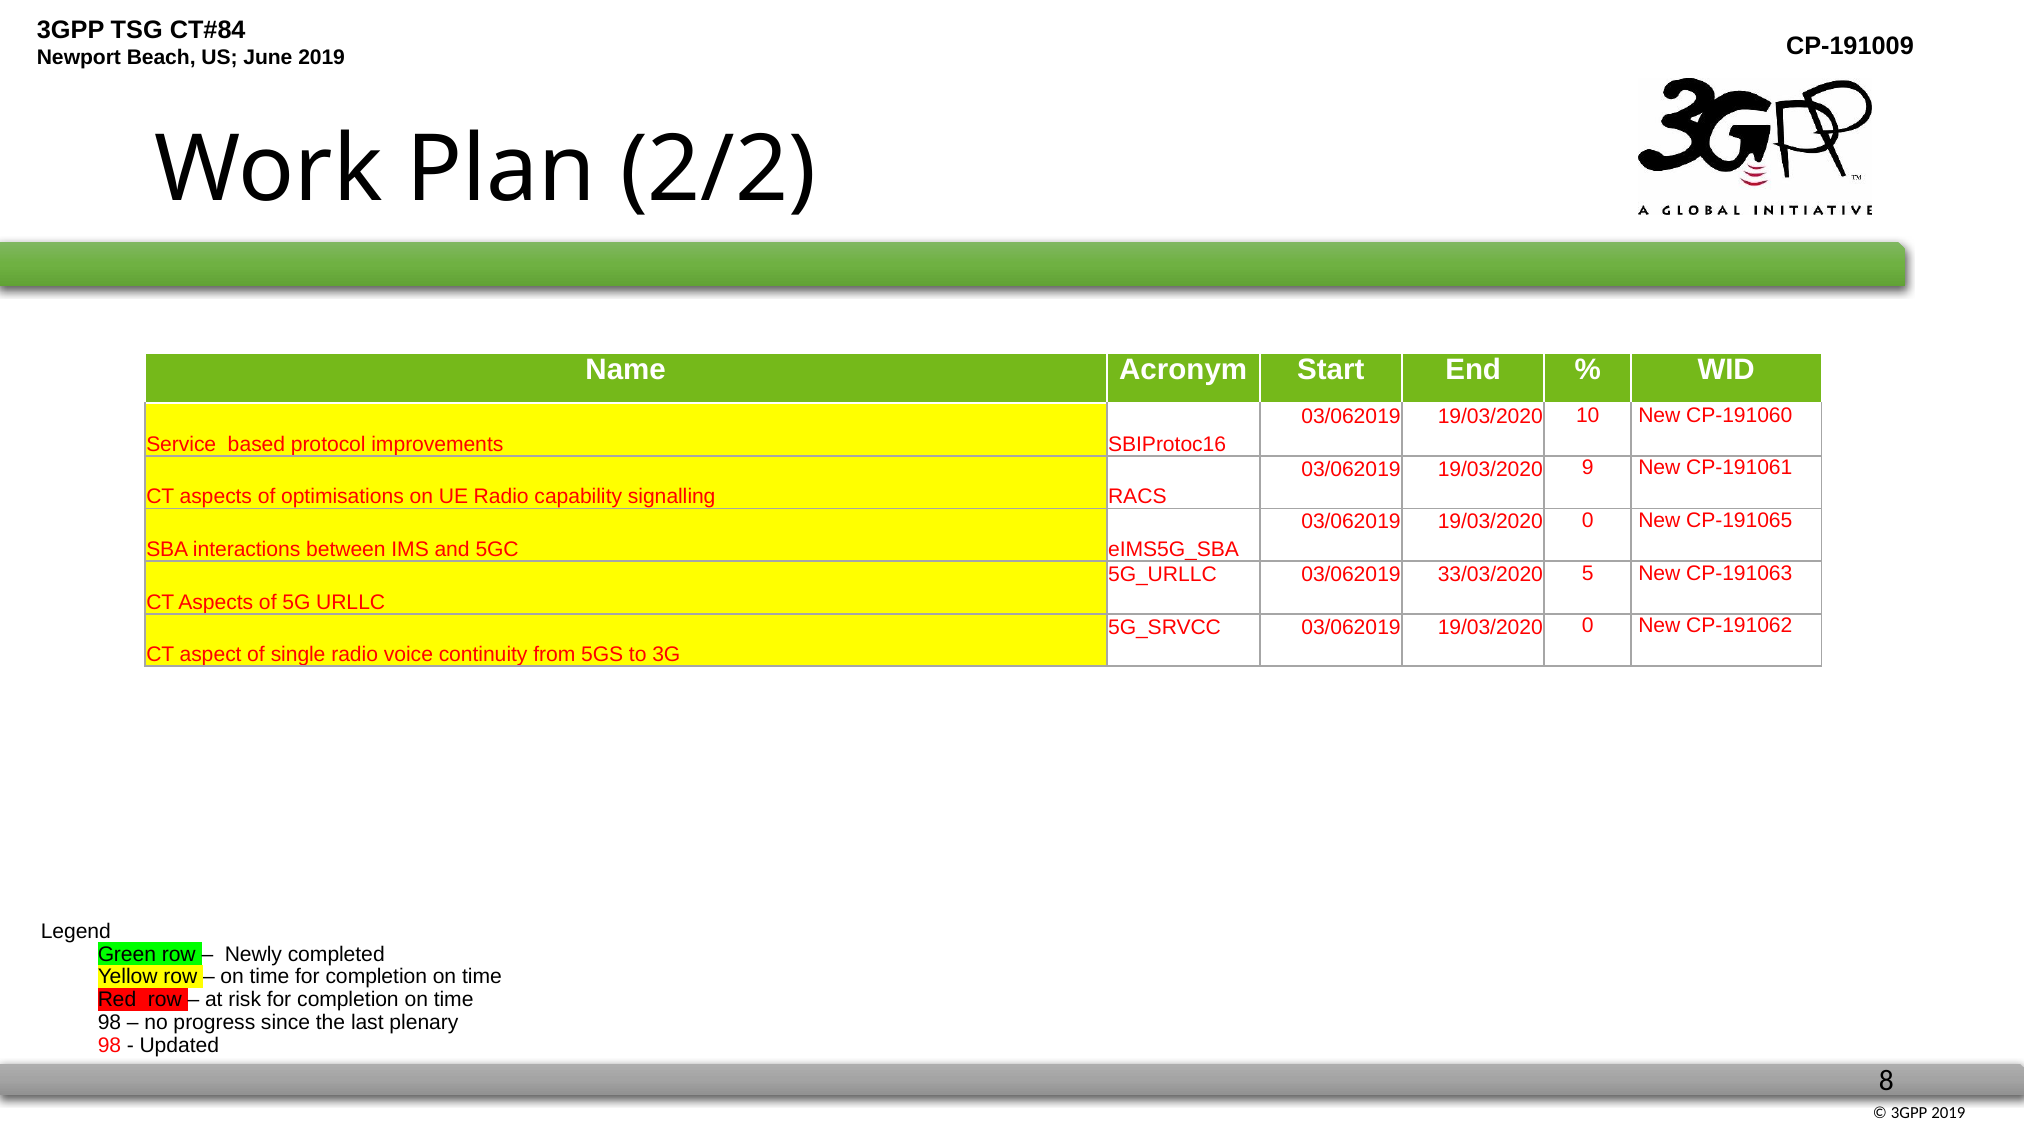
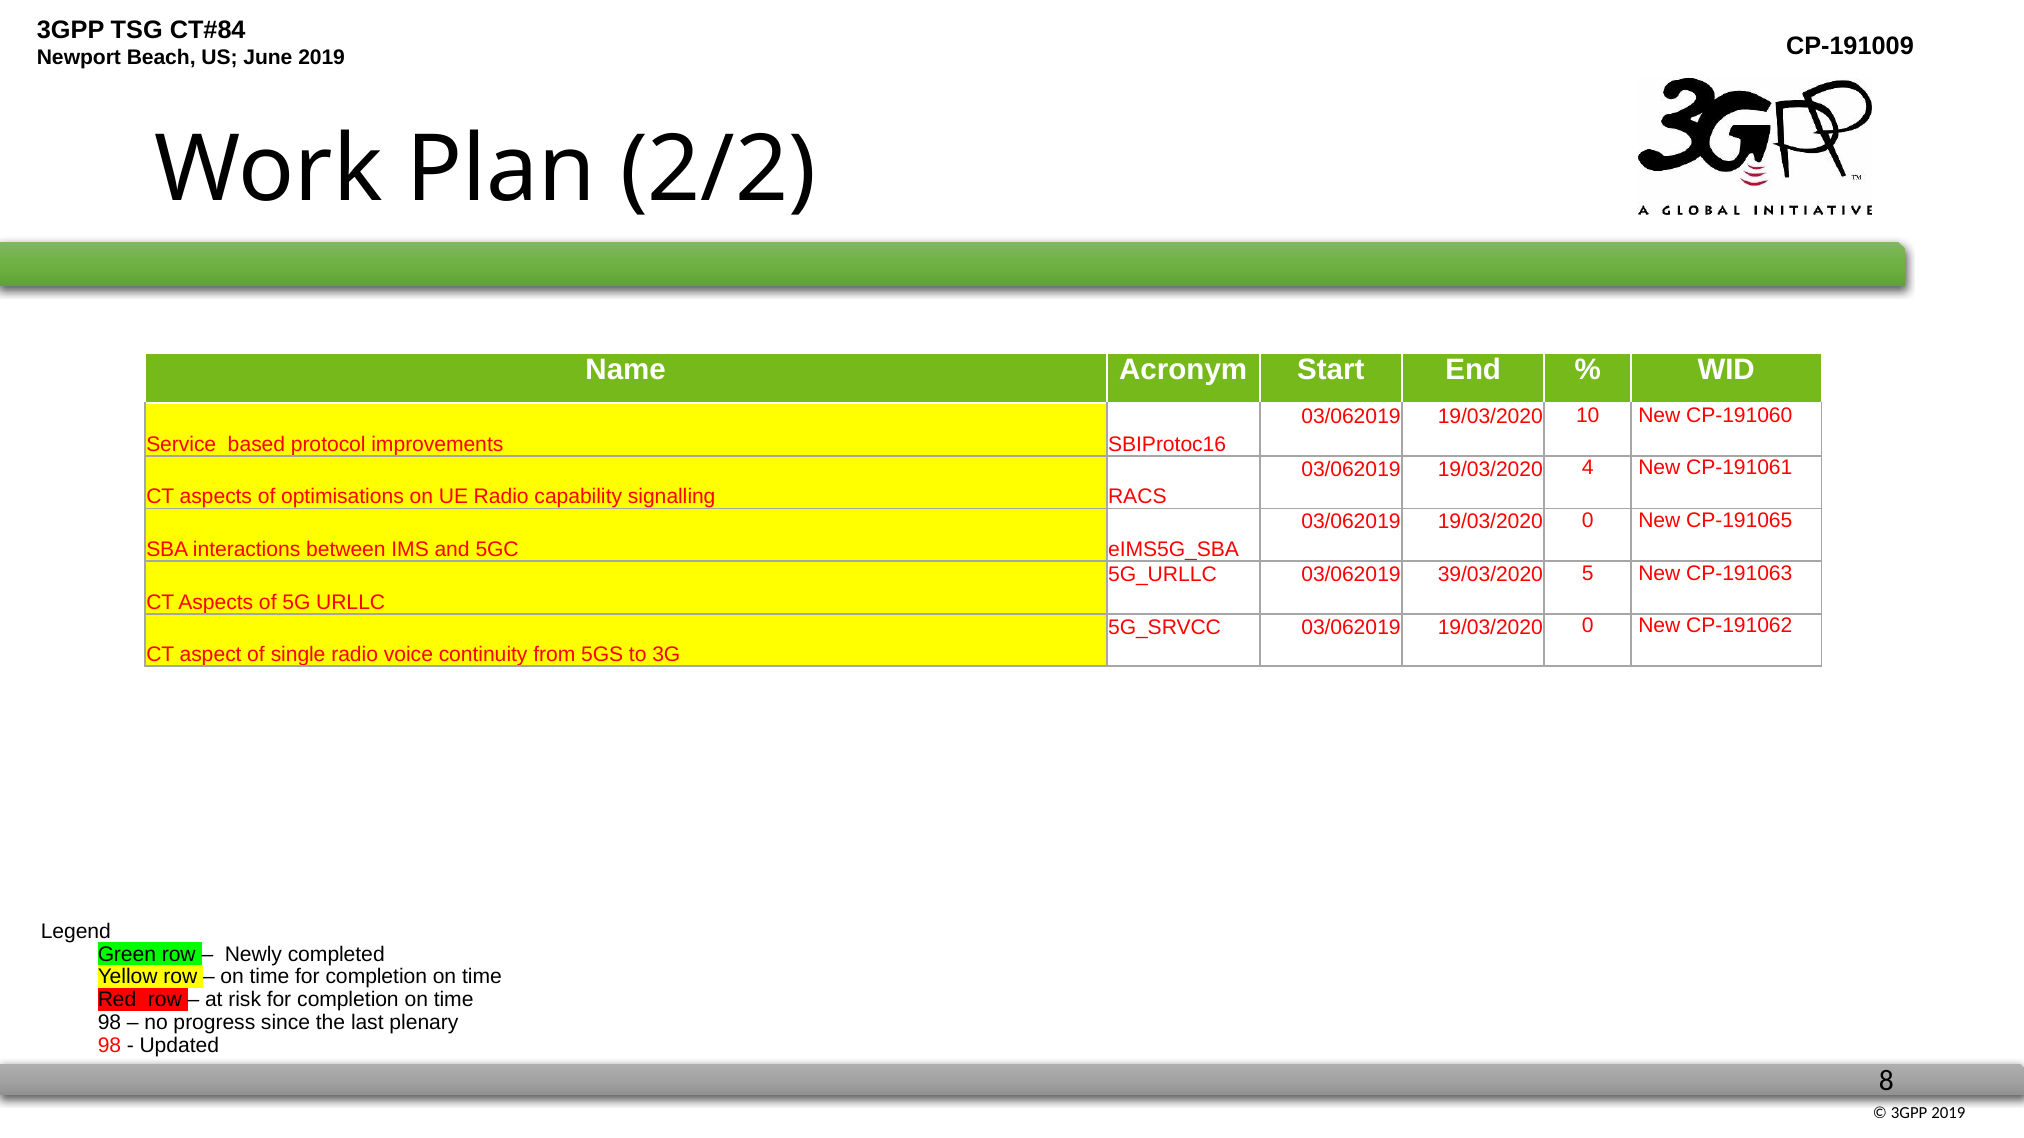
9: 9 -> 4
33/03/2020: 33/03/2020 -> 39/03/2020
